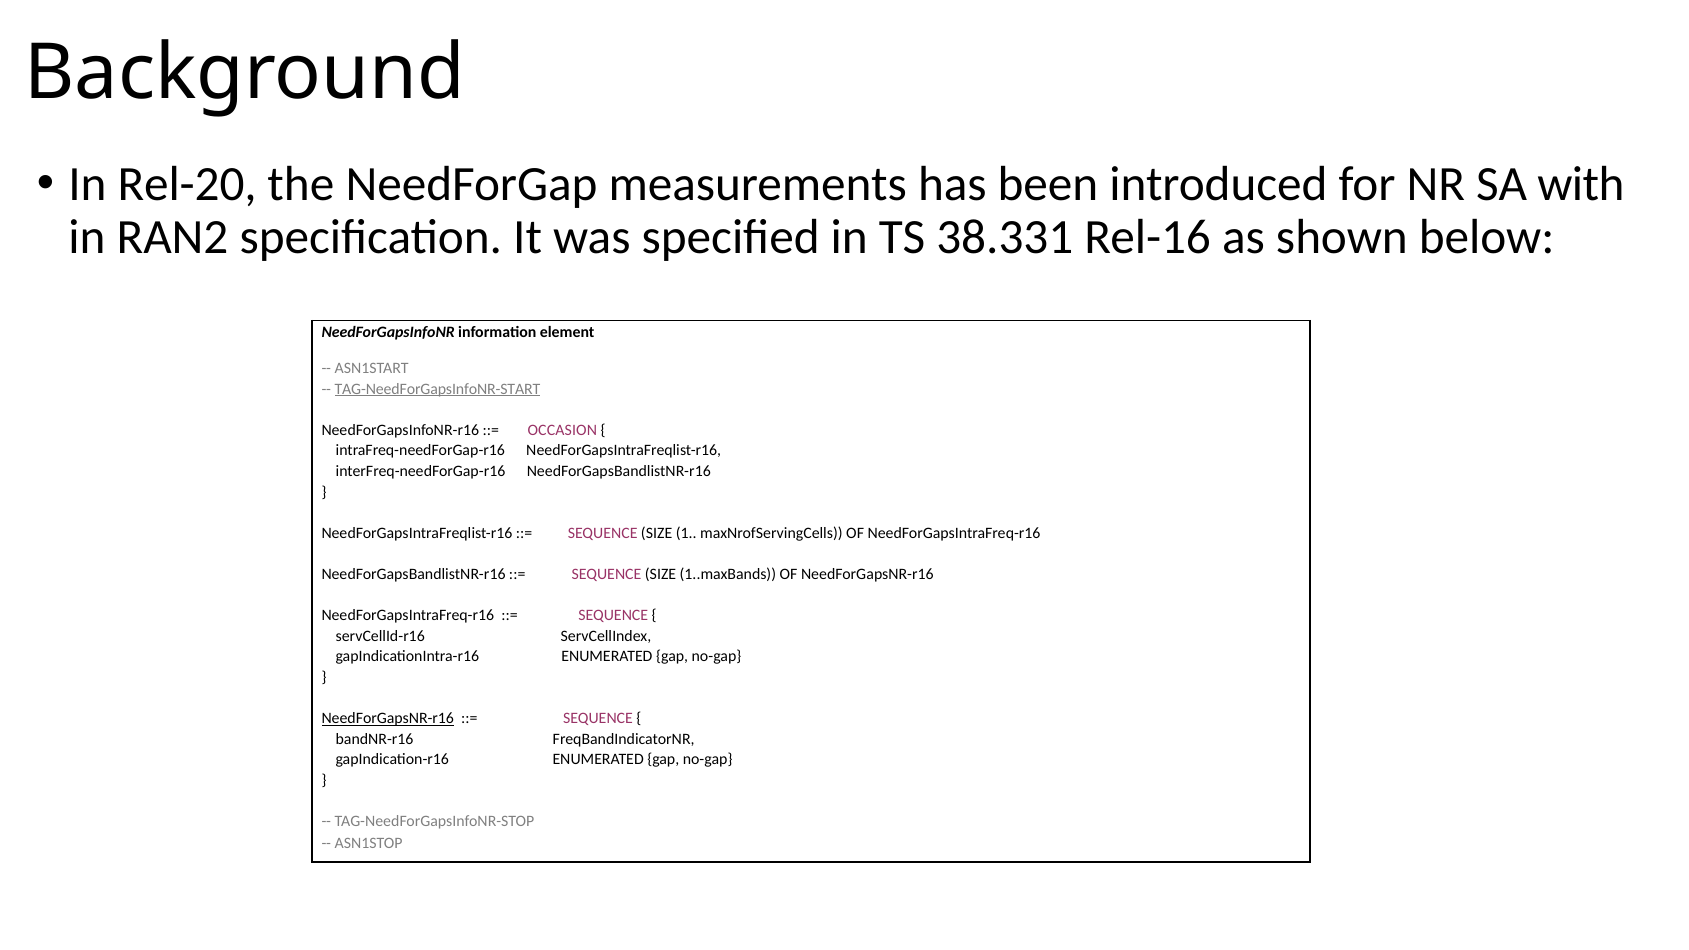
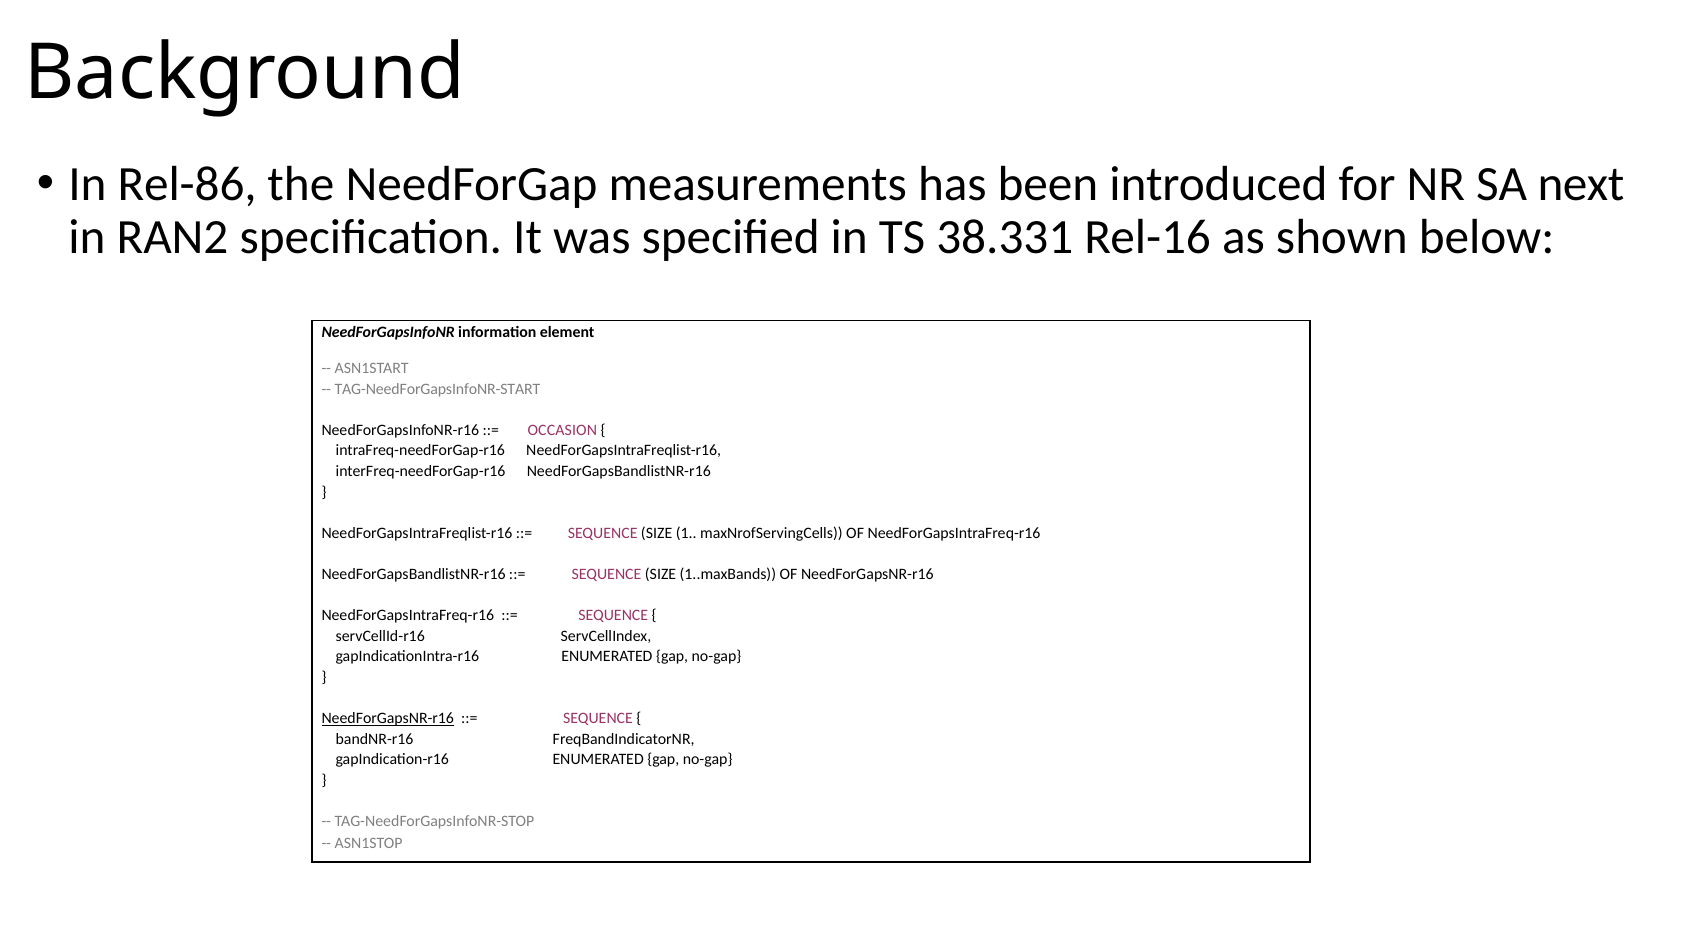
Rel-20: Rel-20 -> Rel-86
with: with -> next
TAG-NeedForGapsInfoNR-START underline: present -> none
